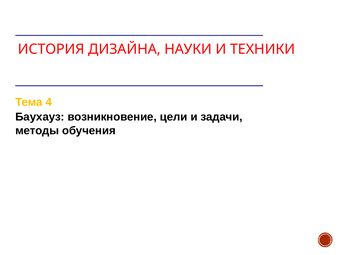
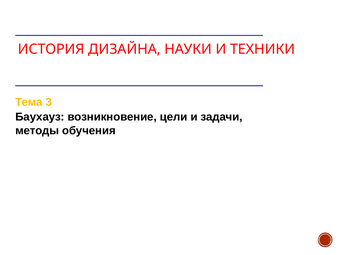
4: 4 -> 3
